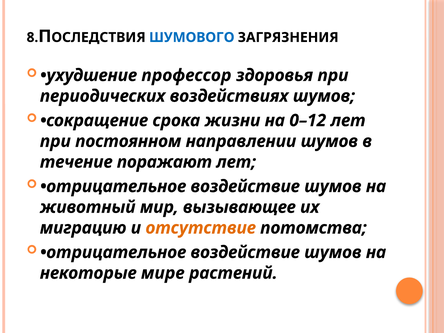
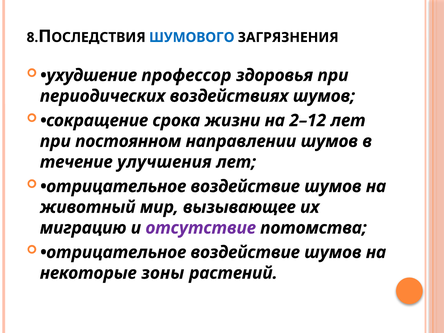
0–12: 0–12 -> 2–12
поражают: поражают -> улучшения
отсутствие colour: orange -> purple
мире: мире -> зоны
